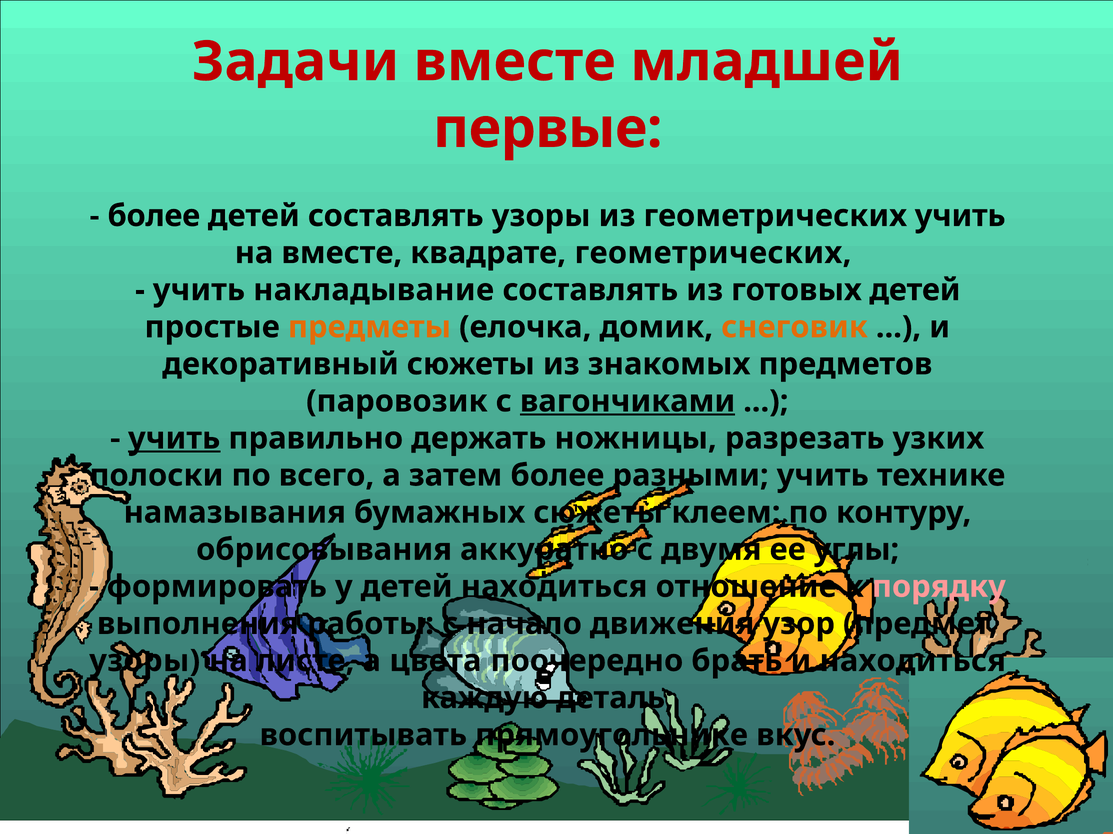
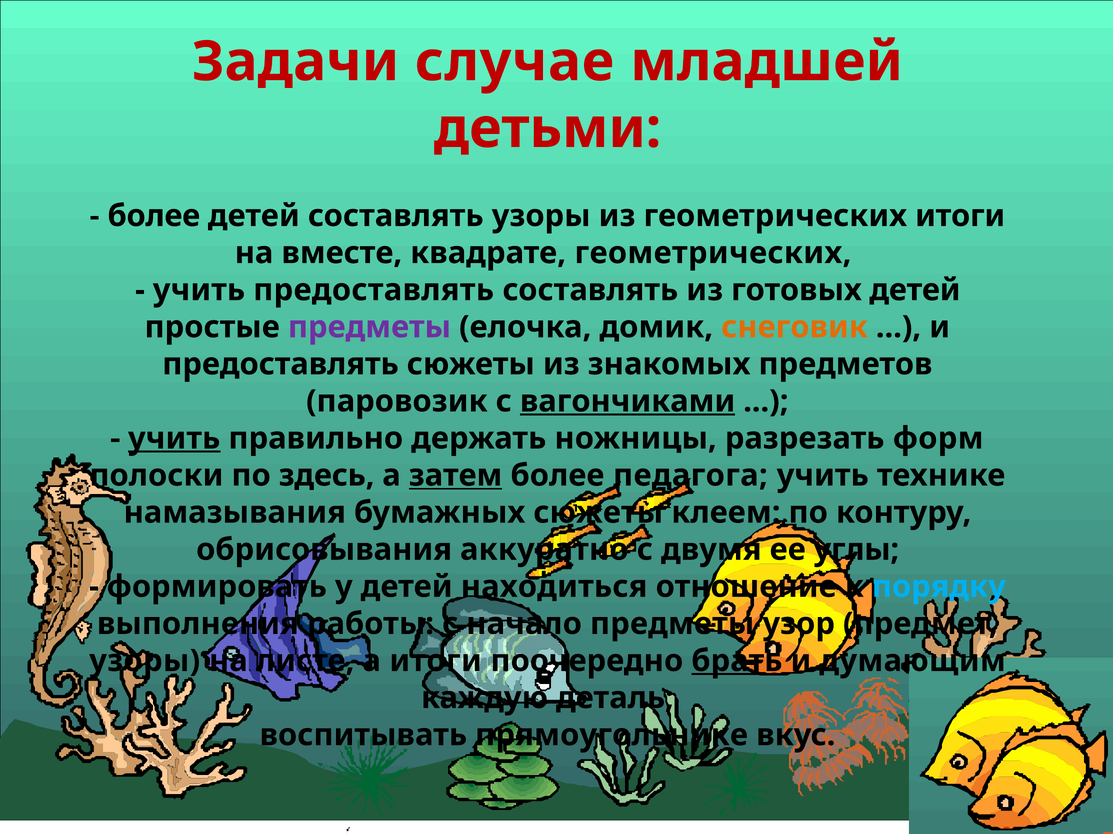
Задачи вместе: вместе -> случае
первые: первые -> детьми
геометрических учить: учить -> итоги
учить накладывание: накладывание -> предоставлять
предметы at (369, 327) colour: orange -> purple
декоративный at (281, 364): декоративный -> предоставлять
узких: узких -> форм
всего: всего -> здесь
затем underline: none -> present
разными: разными -> педагога
порядку colour: pink -> light blue
начало движения: движения -> предметы
а цвета: цвета -> итоги
брать underline: none -> present
и находиться: находиться -> думающим
